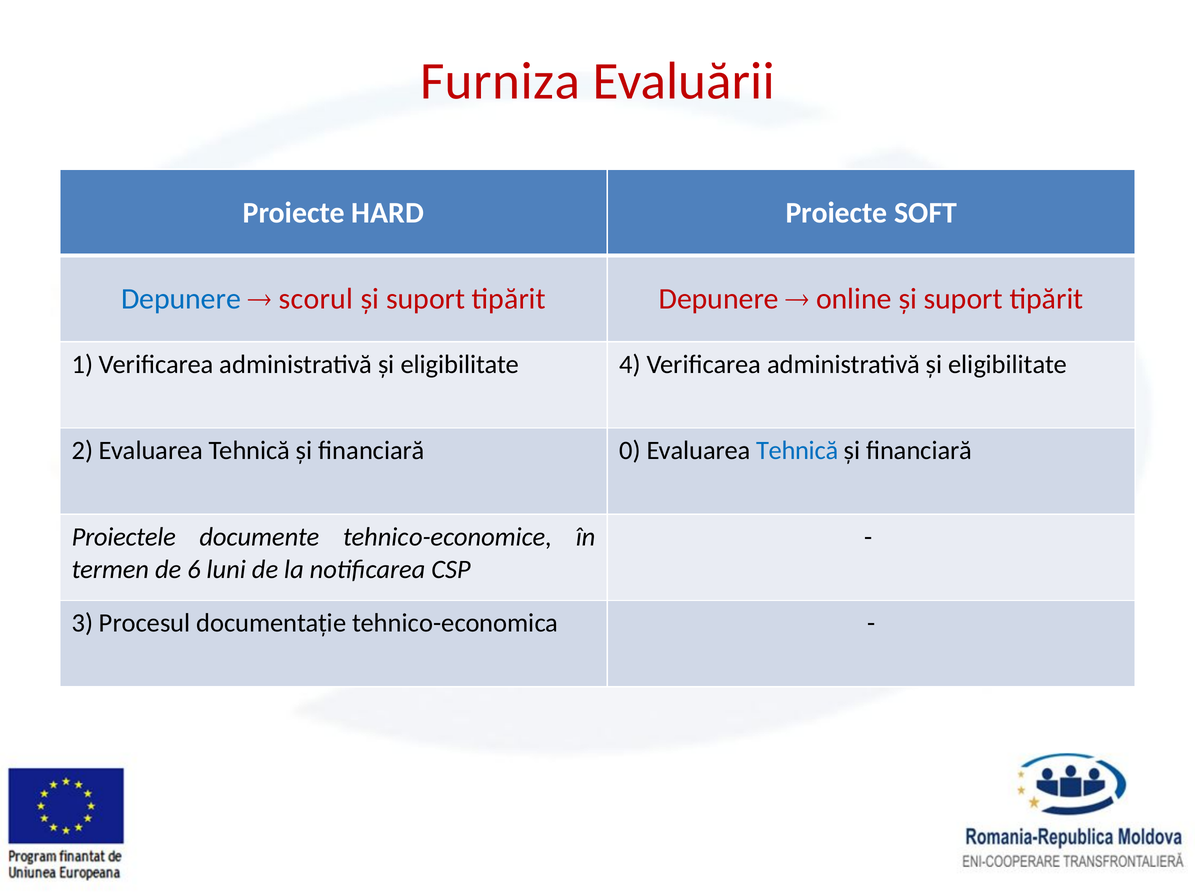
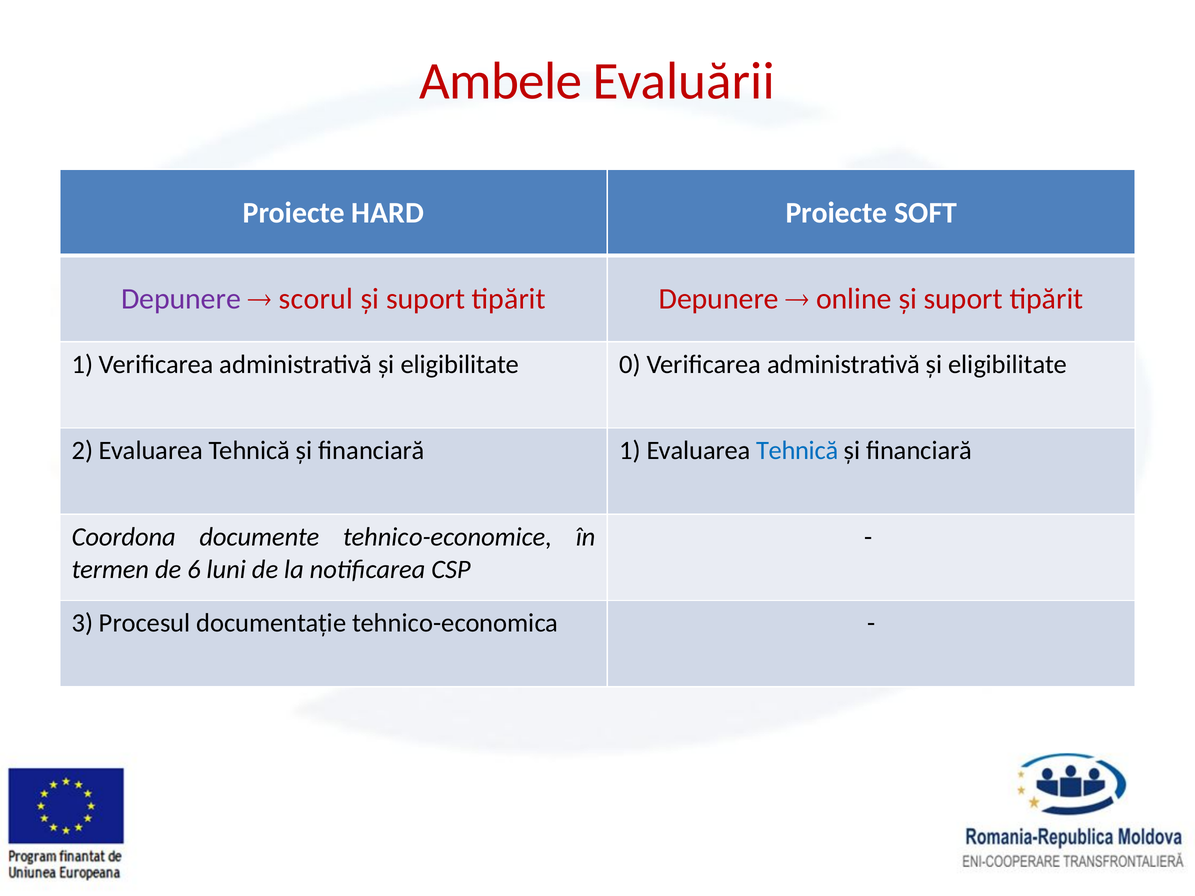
Furniza: Furniza -> Ambele
Depunere at (181, 299) colour: blue -> purple
4: 4 -> 0
financiară 0: 0 -> 1
Proiectele: Proiectele -> Coordona
